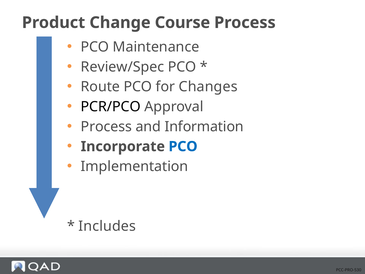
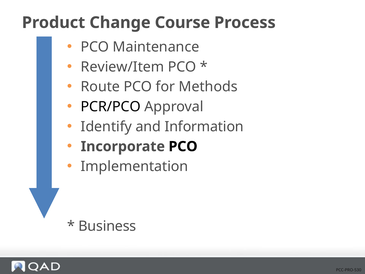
Review/Spec: Review/Spec -> Review/Item
Changes: Changes -> Methods
Process at (106, 126): Process -> Identify
PCO at (183, 146) colour: blue -> black
Includes: Includes -> Business
